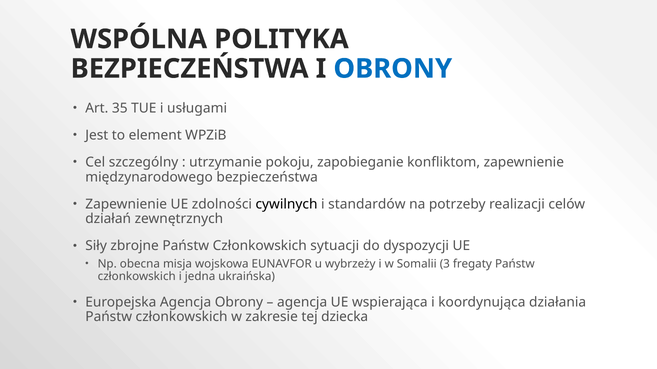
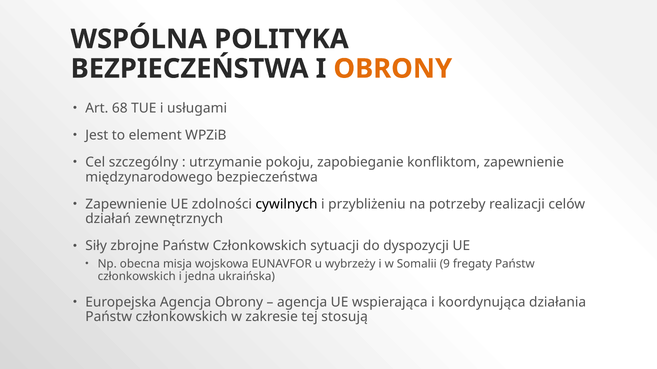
OBRONY at (393, 69) colour: blue -> orange
35: 35 -> 68
standardów: standardów -> przybliżeniu
3: 3 -> 9
dziecka: dziecka -> stosują
